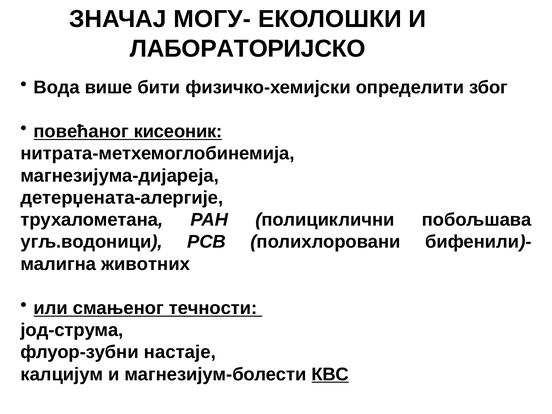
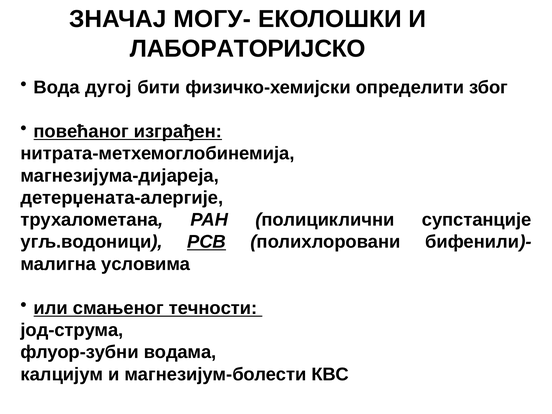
више: више -> дугој
кисеоник: кисеоник -> изграђен
побољшава: побољшава -> супстанције
PCB underline: none -> present
животних: животних -> условима
настаје: настаје -> водама
КВС underline: present -> none
